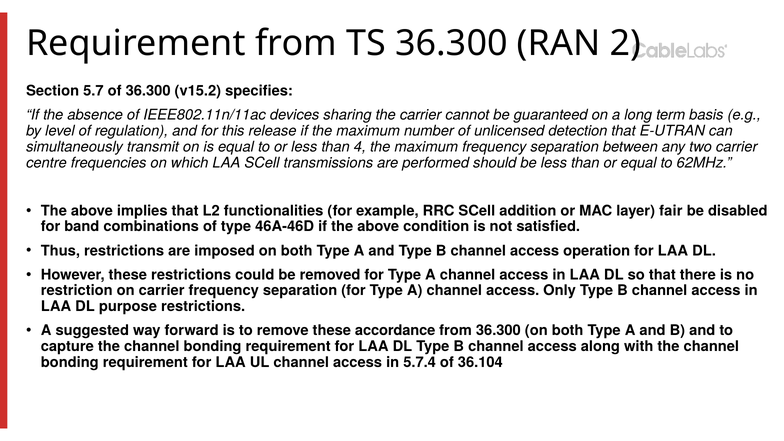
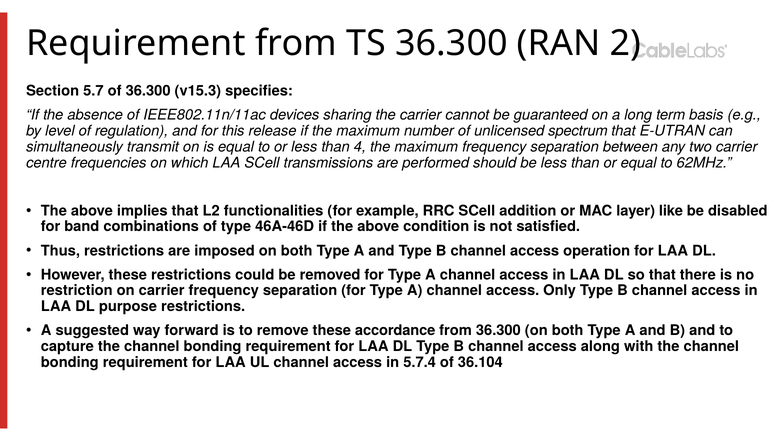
v15.2: v15.2 -> v15.3
detection: detection -> spectrum
fair: fair -> like
